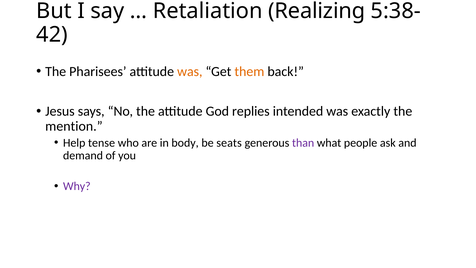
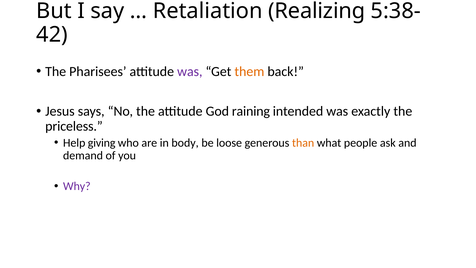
was at (190, 71) colour: orange -> purple
replies: replies -> raining
mention: mention -> priceless
tense: tense -> giving
seats: seats -> loose
than colour: purple -> orange
